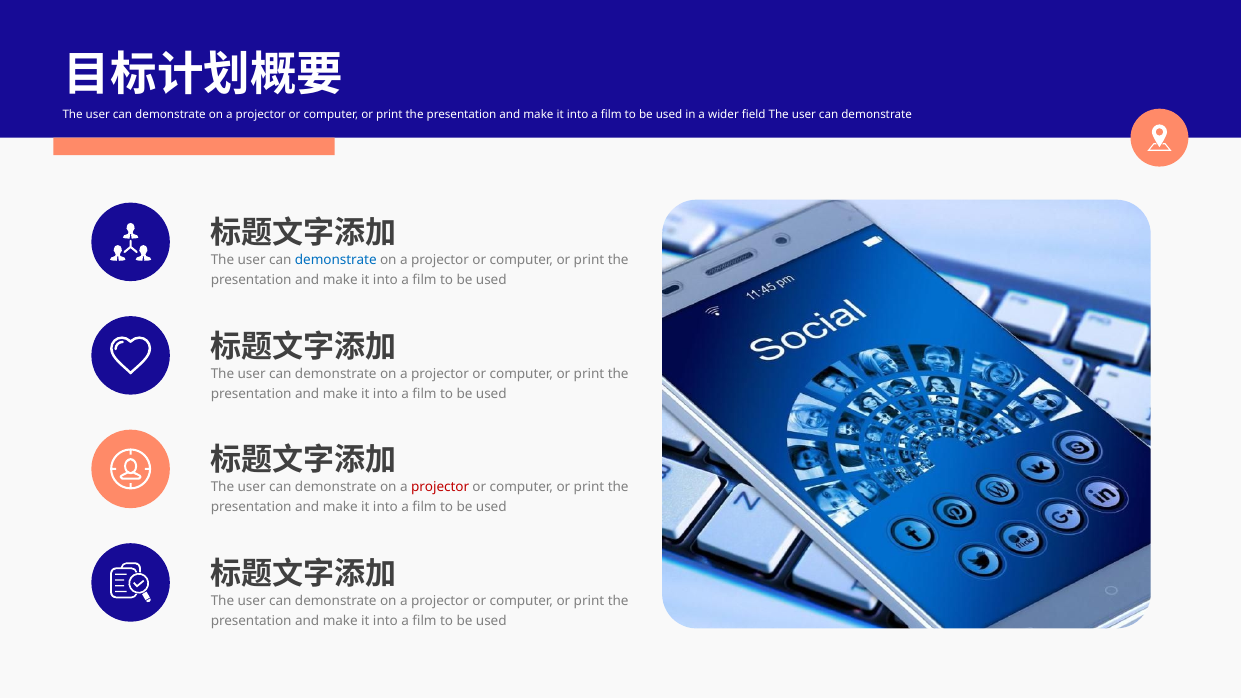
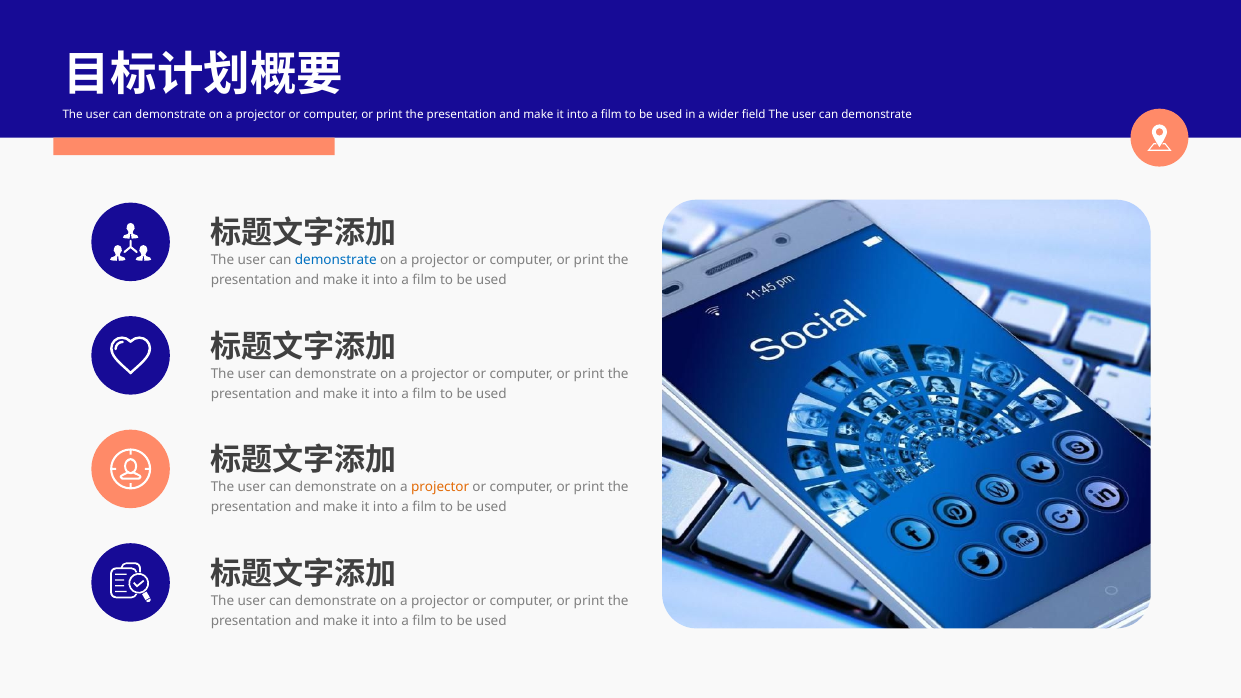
projector at (440, 487) colour: red -> orange
